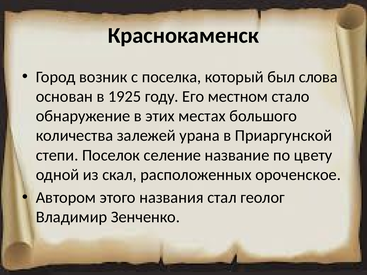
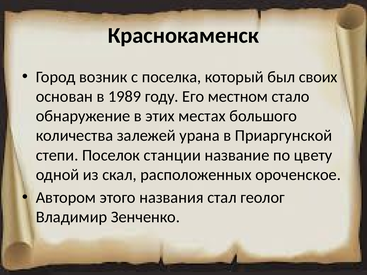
слова: слова -> своих
1925: 1925 -> 1989
селение: селение -> станции
